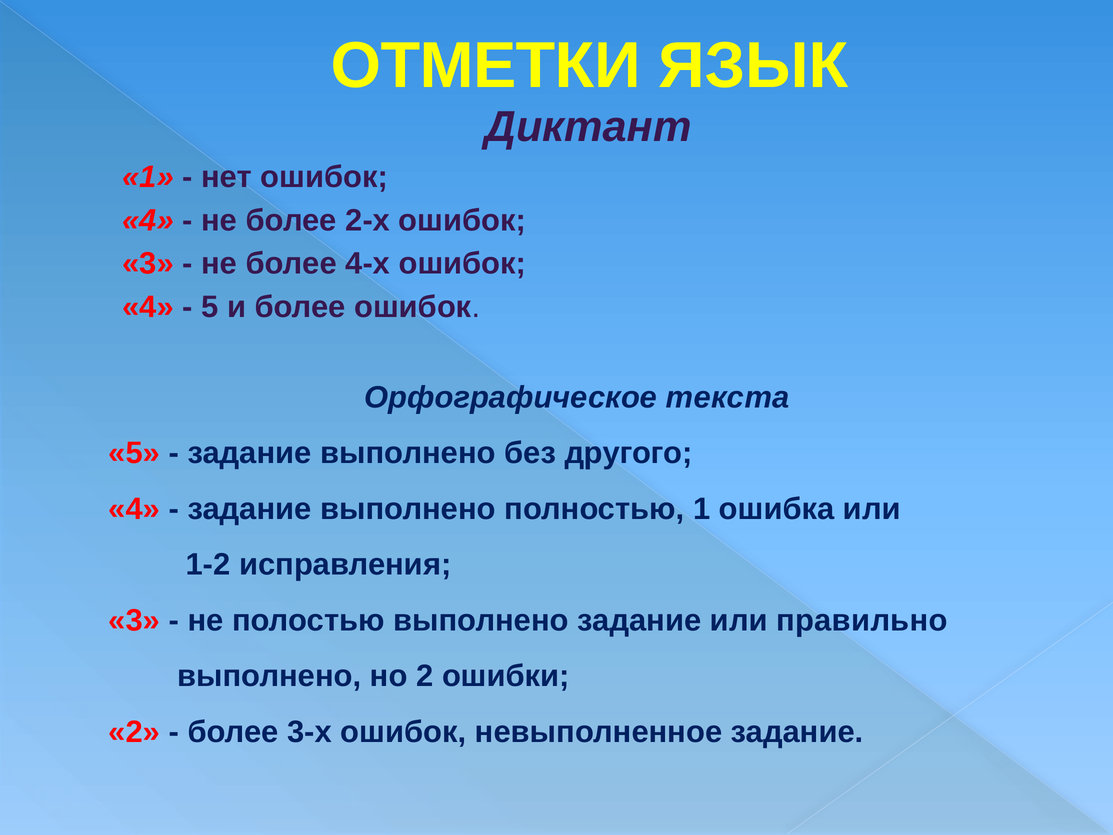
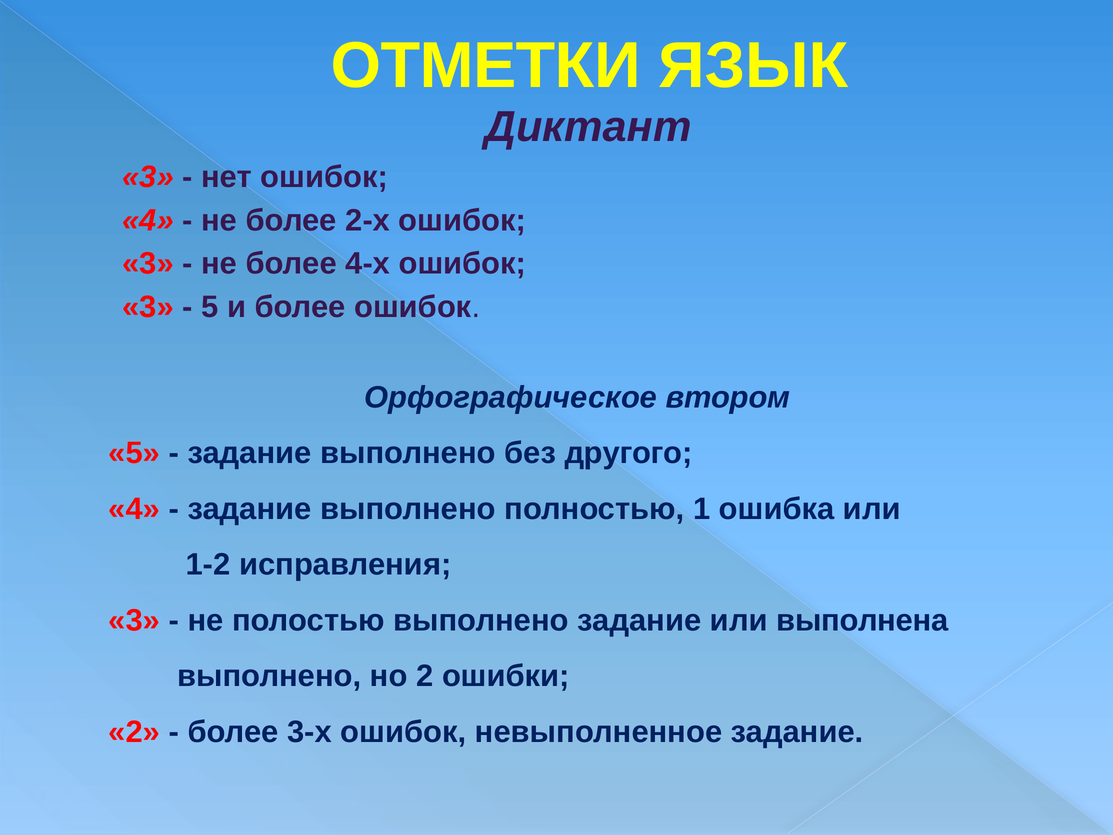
1 at (148, 177): 1 -> 3
4 at (148, 307): 4 -> 3
текста: текста -> втором
правильно: правильно -> выполнена
